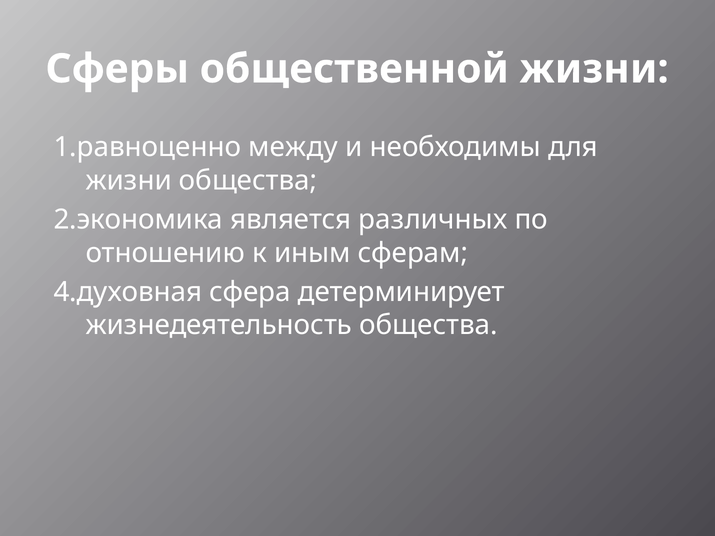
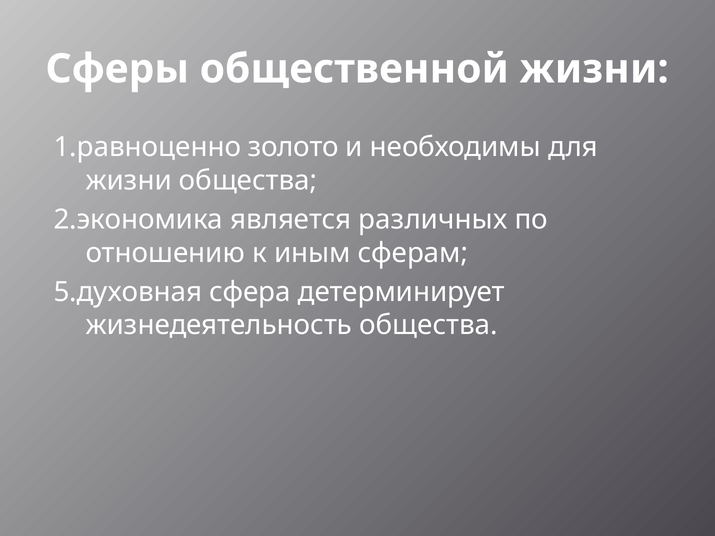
между: между -> золото
4.духовная: 4.духовная -> 5.духовная
